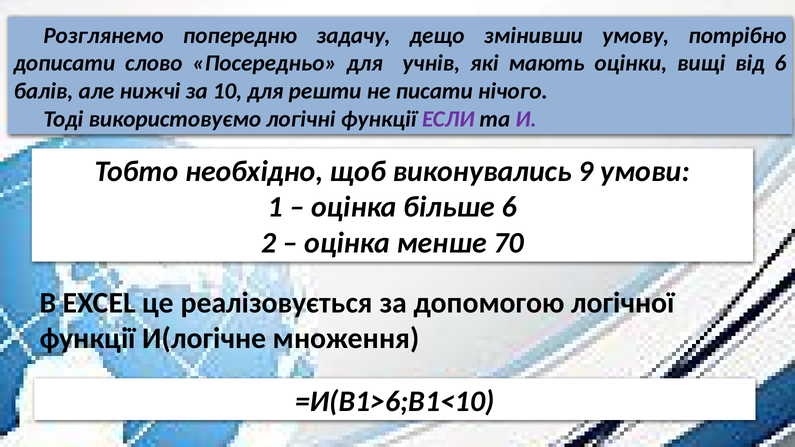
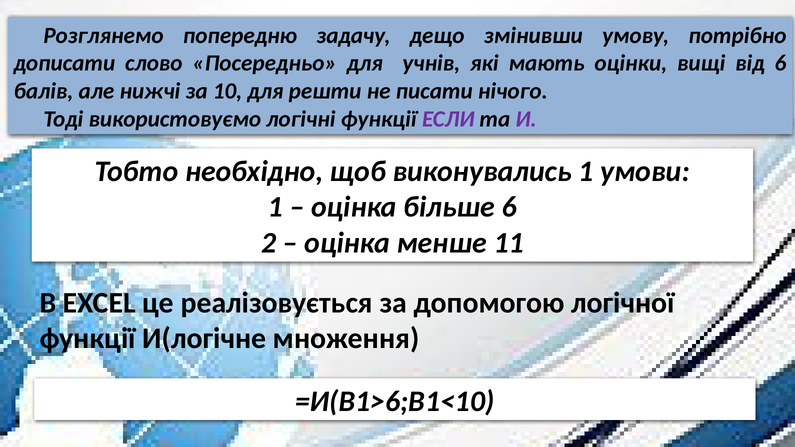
виконувались 9: 9 -> 1
70: 70 -> 11
